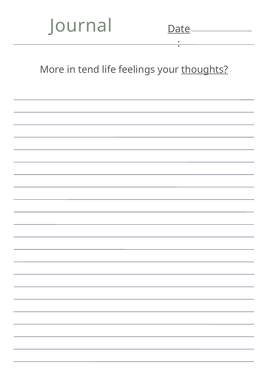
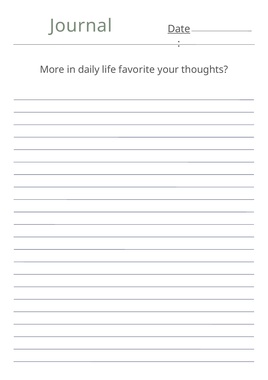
tend: tend -> daily
feelings: feelings -> favorite
thoughts underline: present -> none
